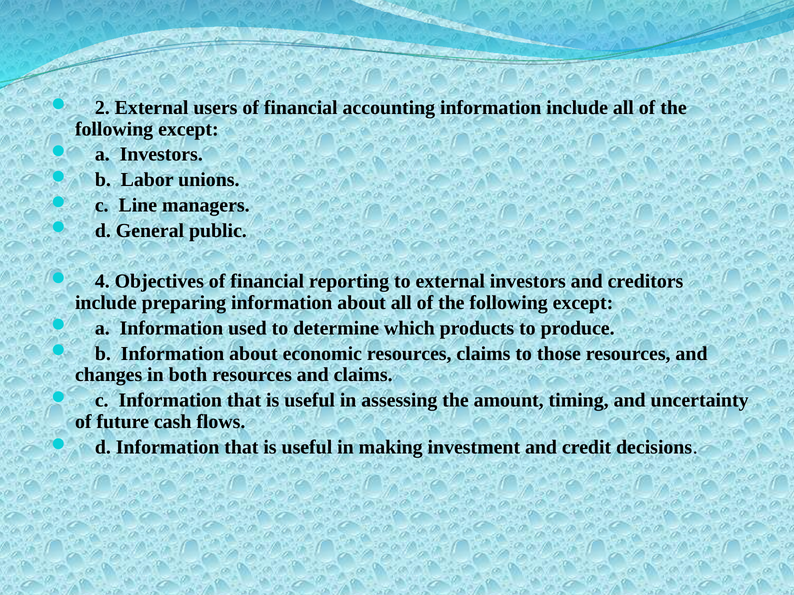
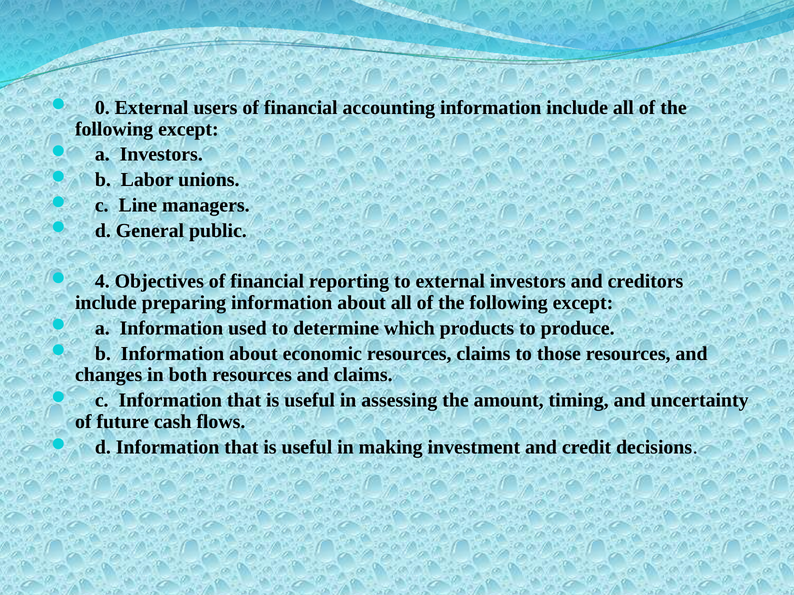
2: 2 -> 0
